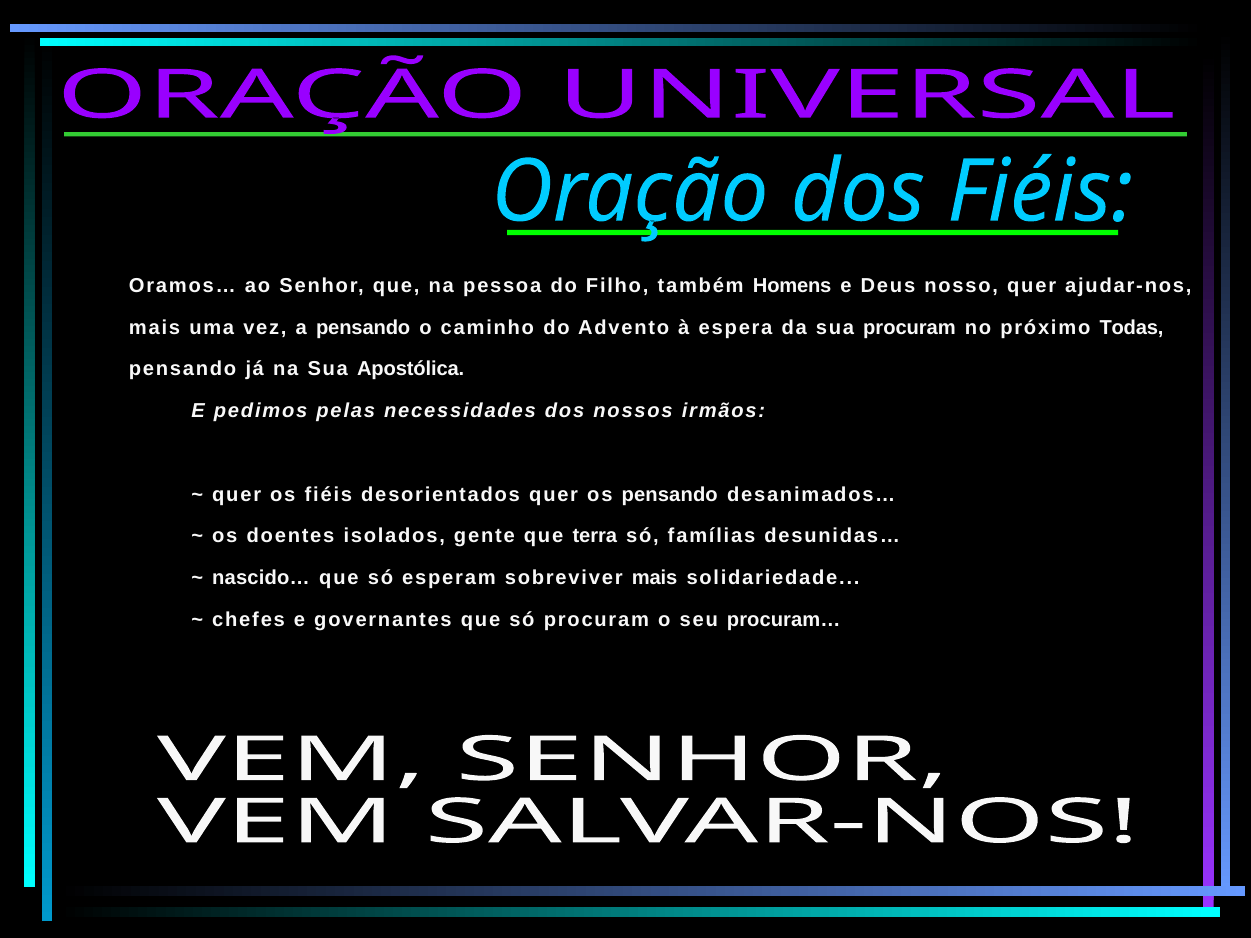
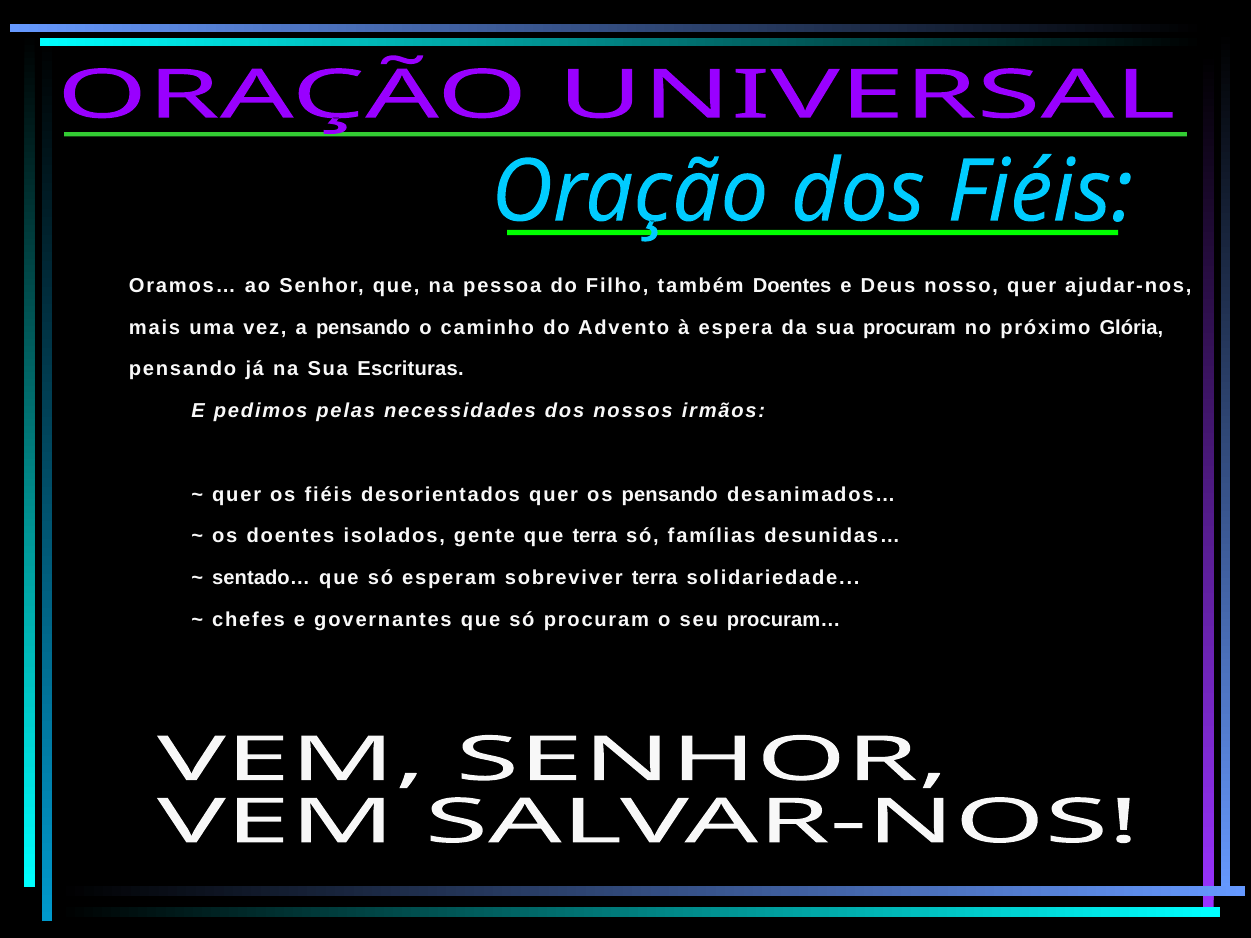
também Homens: Homens -> Doentes
Todas: Todas -> Glória
Apostólica: Apostólica -> Escrituras
nascido…: nascido… -> sentado…
sobreviver mais: mais -> terra
